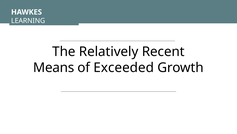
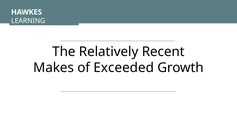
Means: Means -> Makes
